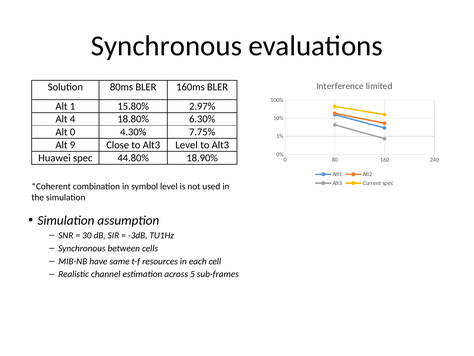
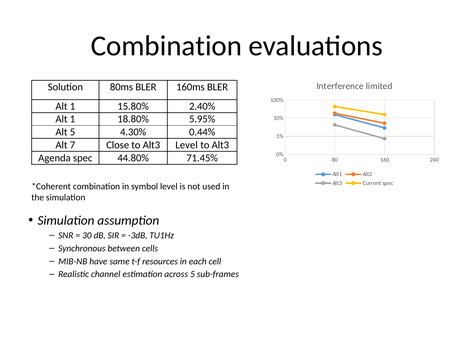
Synchronous at (166, 46): Synchronous -> Combination
2.97%: 2.97% -> 2.40%
4 at (73, 119): 4 -> 1
6.30%: 6.30% -> 5.95%
Alt 0: 0 -> 5
7.75%: 7.75% -> 0.44%
9: 9 -> 7
Huawei: Huawei -> Agenda
18.90%: 18.90% -> 71.45%
